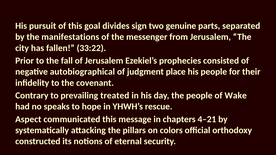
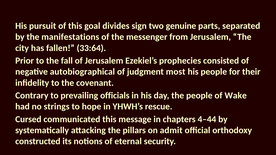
33:22: 33:22 -> 33:64
place: place -> most
treated: treated -> officials
speaks: speaks -> strings
Aspect: Aspect -> Cursed
4–21: 4–21 -> 4–44
colors: colors -> admit
